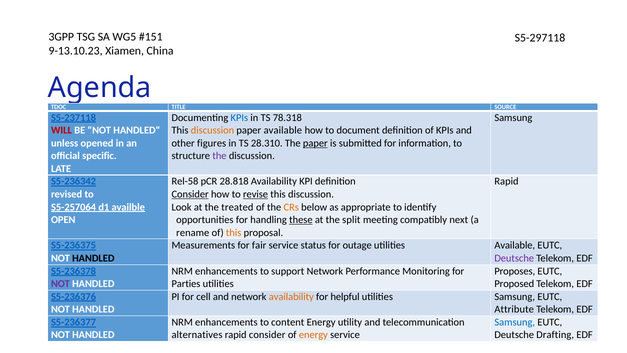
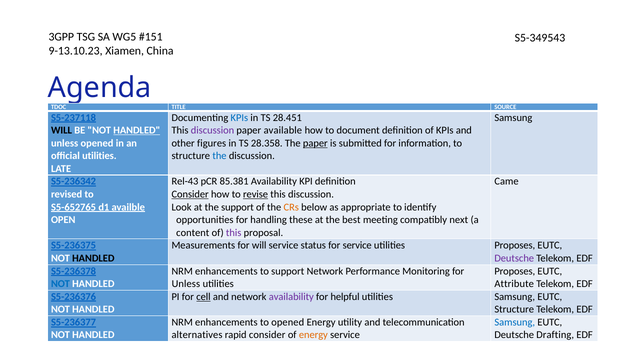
S5-297118: S5-297118 -> S5-349543
78.318: 78.318 -> 28.451
WILL at (62, 130) colour: red -> black
HANDLED at (137, 130) underline: none -> present
discussion at (213, 130) colour: orange -> purple
28.310: 28.310 -> 28.358
official specific: specific -> utilities
the at (219, 156) colour: purple -> blue
Rel-58: Rel-58 -> Rel-43
28.818: 28.818 -> 85.381
Rapid at (507, 181): Rapid -> Came
S5-257064: S5-257064 -> S5-652765
the treated: treated -> support
these underline: present -> none
split: split -> best
rename: rename -> content
this at (234, 232) colour: orange -> purple
for fair: fair -> will
for outage: outage -> service
Available at (515, 245): Available -> Proposes
NOT at (60, 284) colour: purple -> blue
Parties at (186, 284): Parties -> Unless
Proposed: Proposed -> Attribute
cell underline: none -> present
availability at (291, 296) colour: orange -> purple
Attribute at (514, 309): Attribute -> Structure
to content: content -> opened
